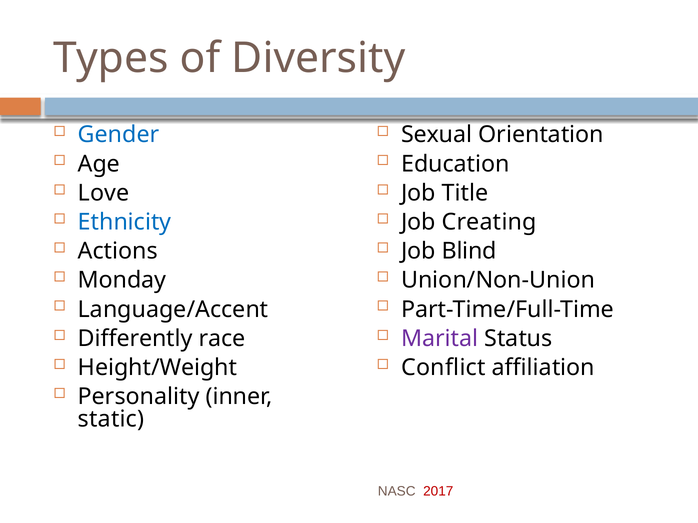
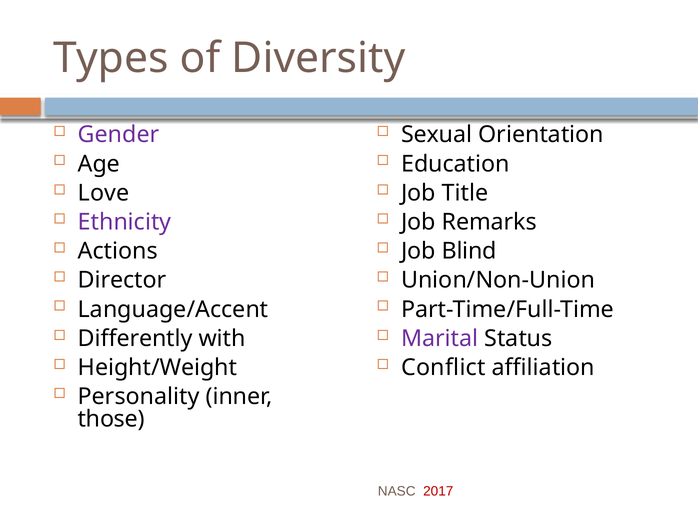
Gender colour: blue -> purple
Ethnicity colour: blue -> purple
Creating: Creating -> Remarks
Monday: Monday -> Director
race: race -> with
static: static -> those
